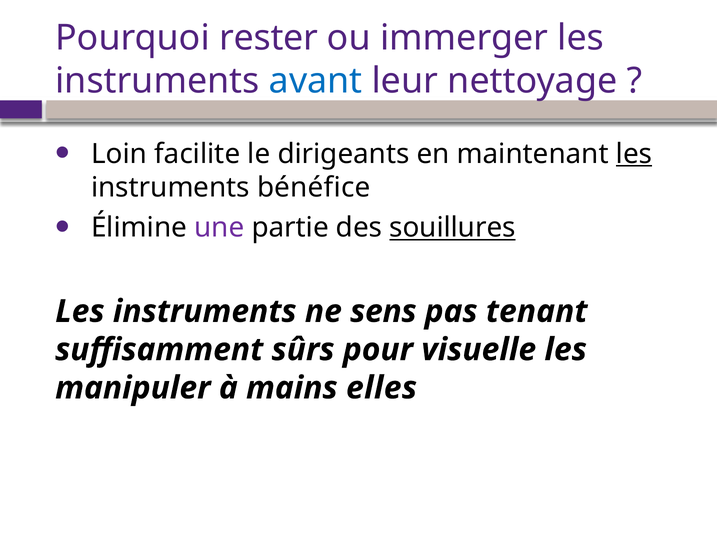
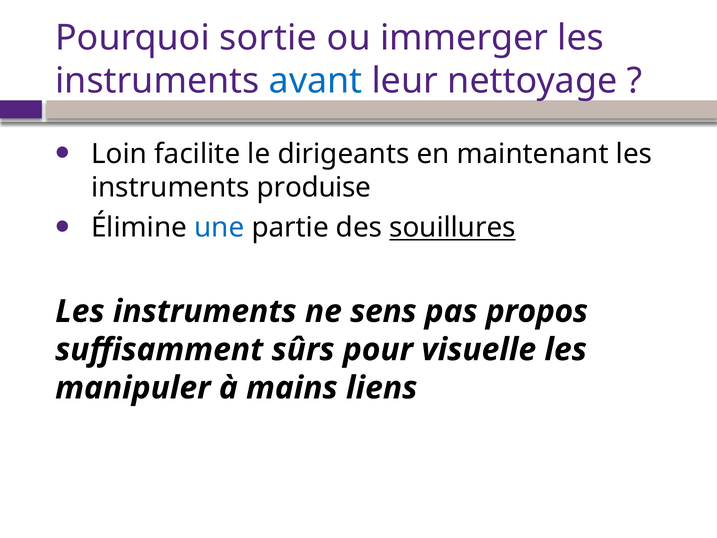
rester: rester -> sortie
les at (634, 154) underline: present -> none
bénéfice: bénéfice -> produise
une colour: purple -> blue
tenant: tenant -> propos
elles: elles -> liens
